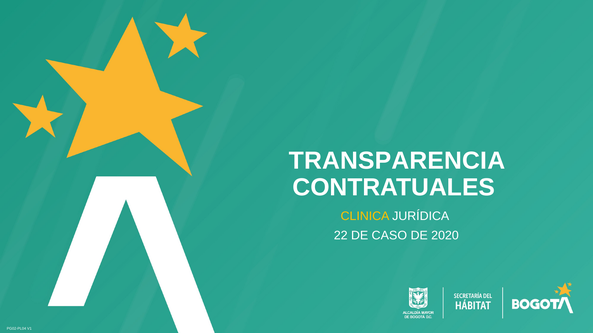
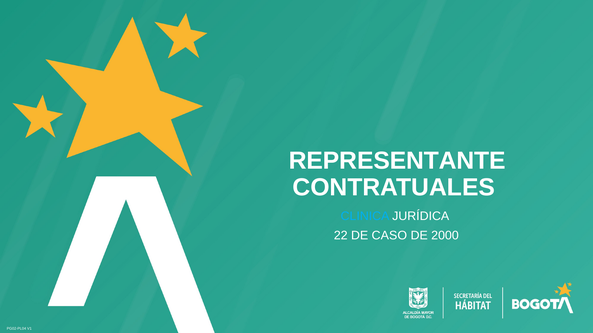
TRANSPARENCIA: TRANSPARENCIA -> REPRESENTANTE
CLINICA colour: yellow -> light blue
2020: 2020 -> 2000
